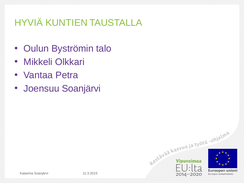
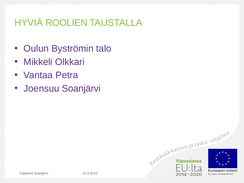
KUNTIEN: KUNTIEN -> ROOLIEN
